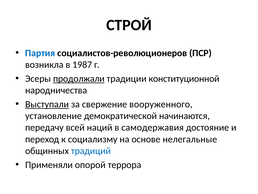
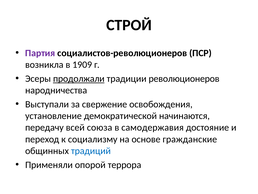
Партия colour: blue -> purple
1987: 1987 -> 1909
конституционной: конституционной -> революционеров
Выступали underline: present -> none
вооруженного: вооруженного -> освобождения
наций: наций -> союза
нелегальные: нелегальные -> гражданские
